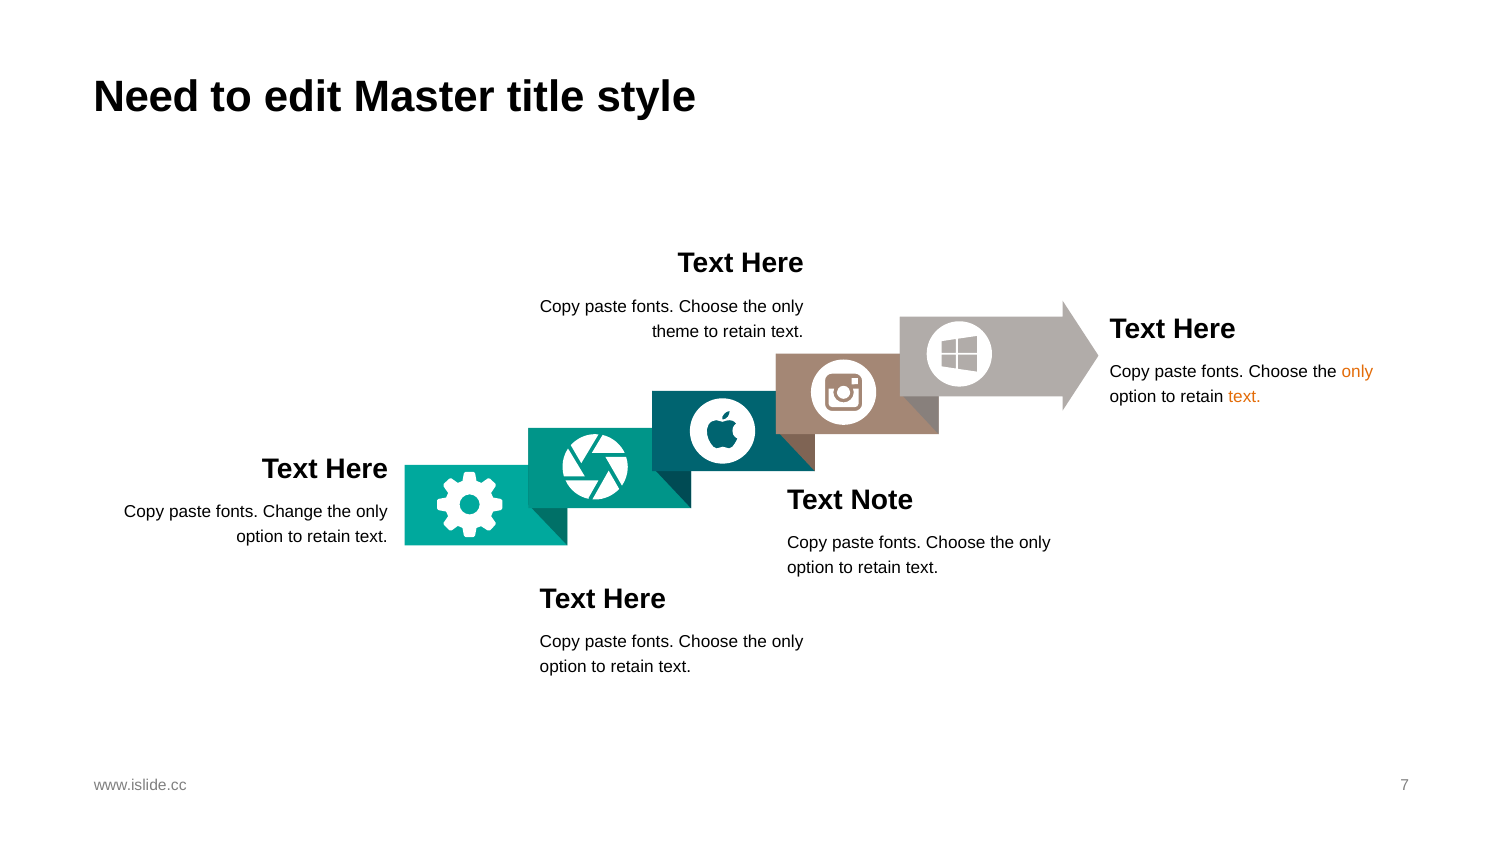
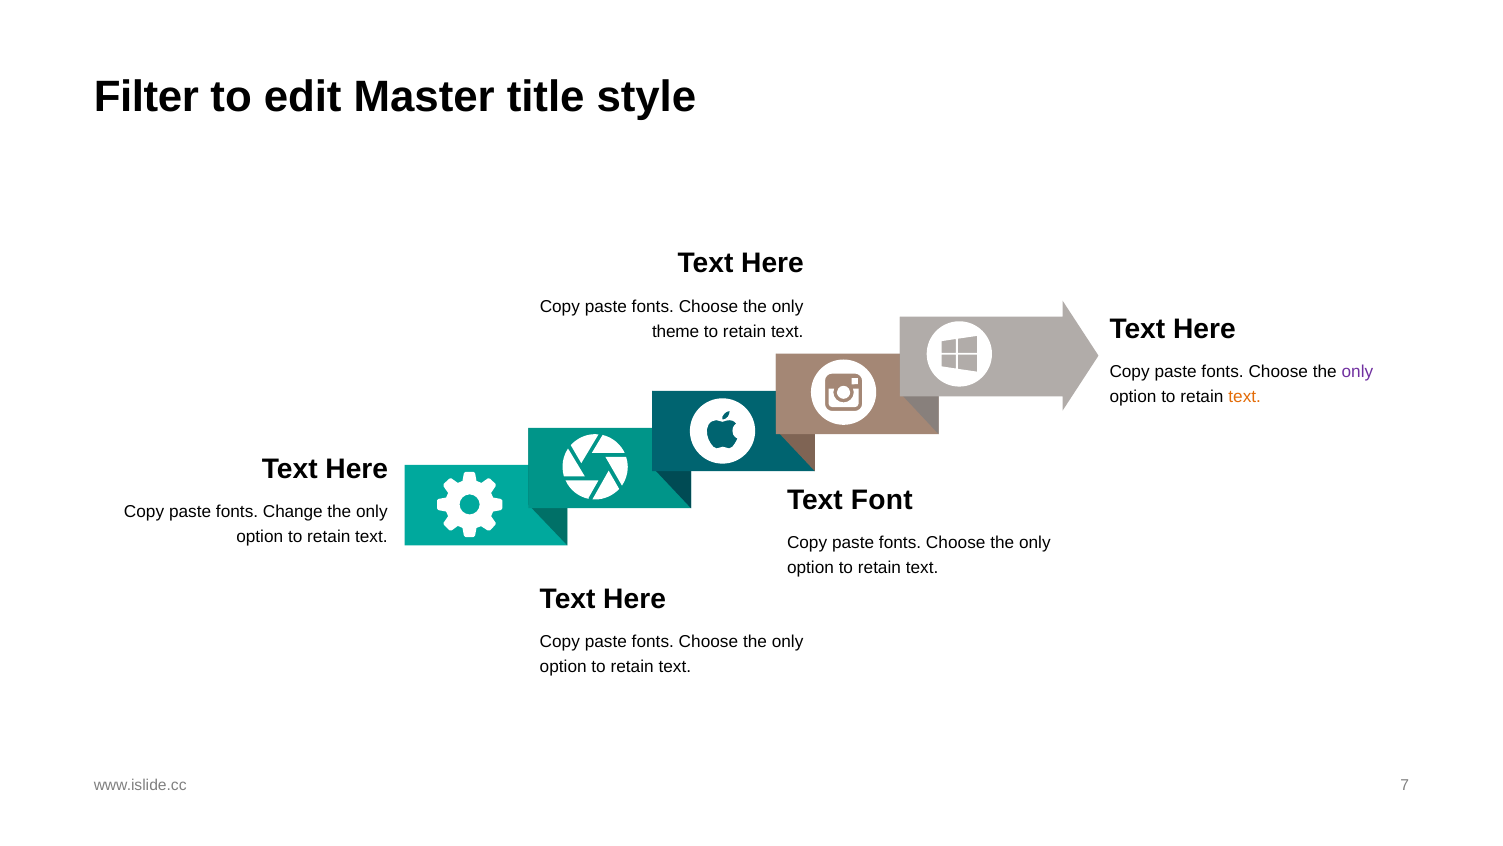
Need: Need -> Filter
only at (1357, 372) colour: orange -> purple
Note: Note -> Font
